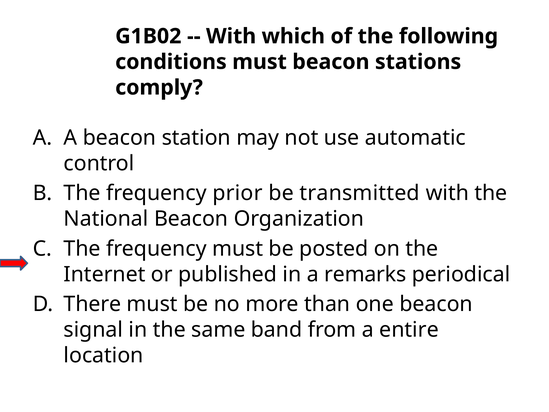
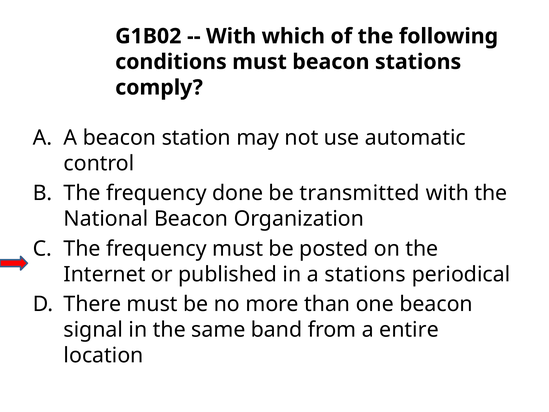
prior: prior -> done
a remarks: remarks -> stations
